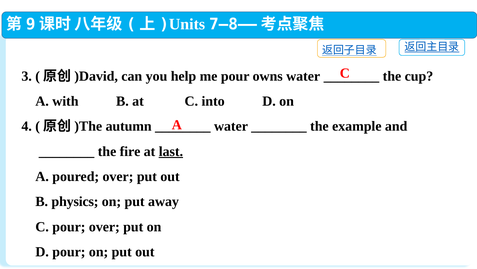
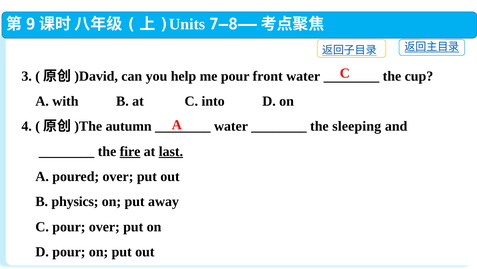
owns: owns -> front
example: example -> sleeping
fire underline: none -> present
